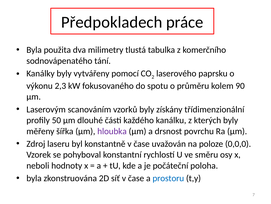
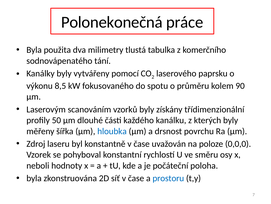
Předpokladech: Předpokladech -> Polonekonečná
2,3: 2,3 -> 8,5
hloubka colour: purple -> blue
